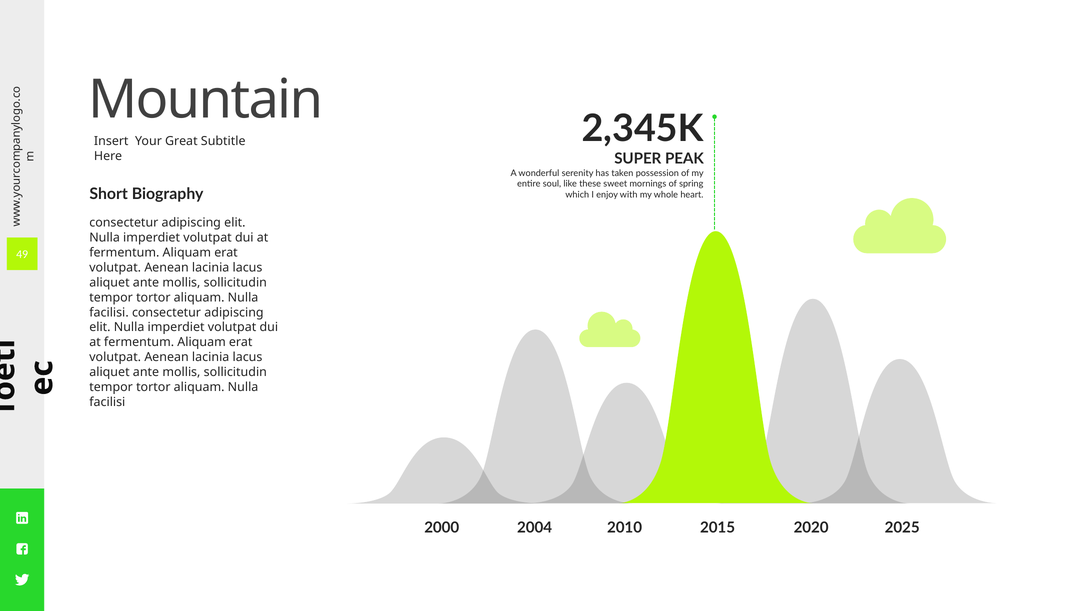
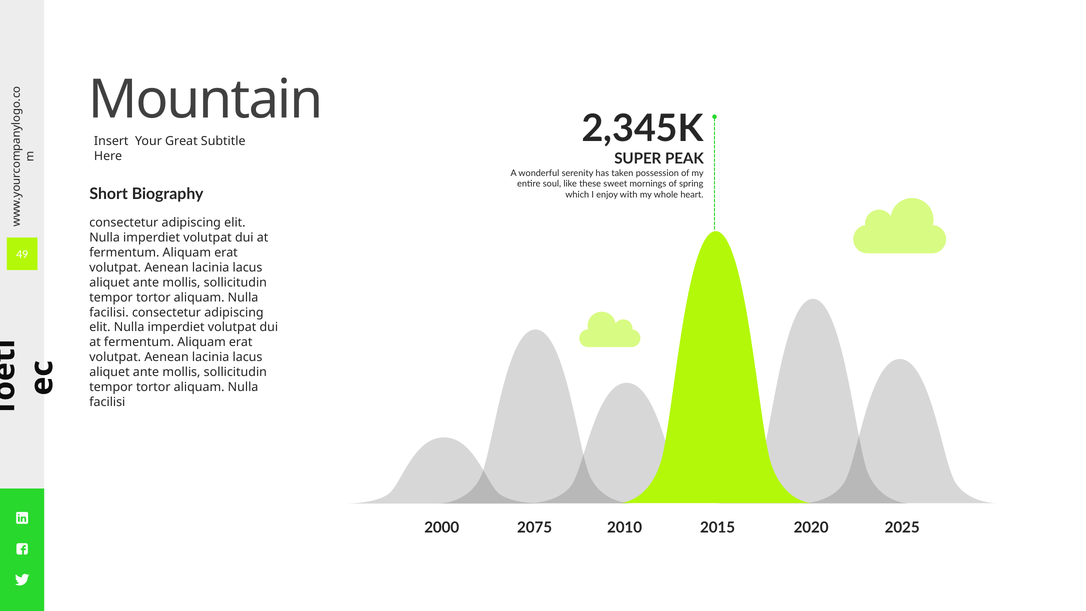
2004: 2004 -> 2075
